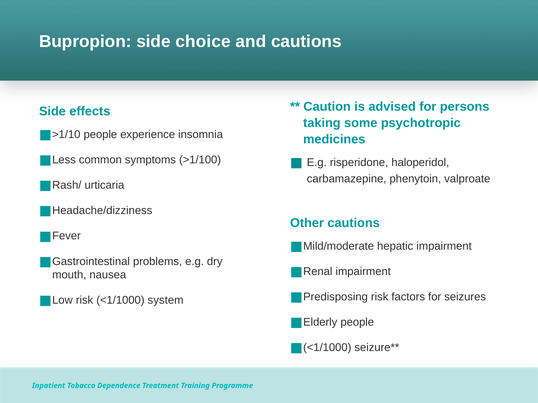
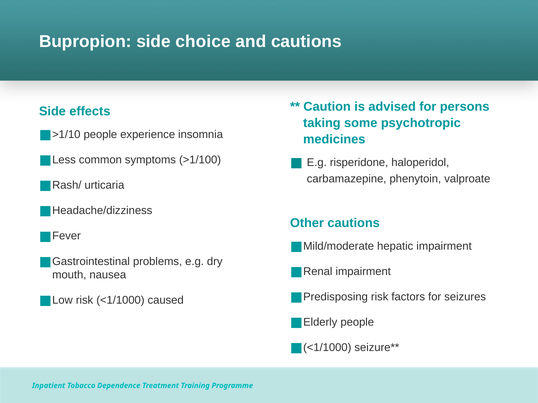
system: system -> caused
